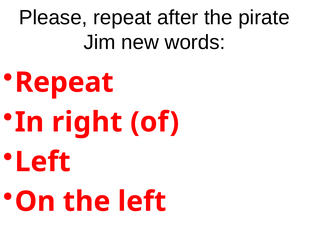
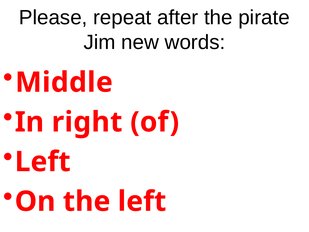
Repeat at (64, 82): Repeat -> Middle
